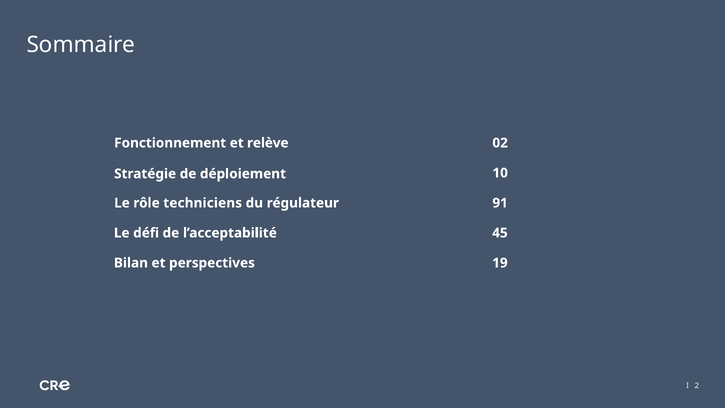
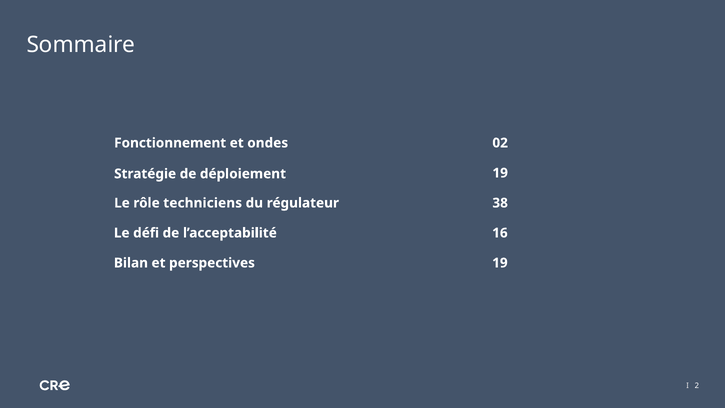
relève: relève -> ondes
déploiement 10: 10 -> 19
91: 91 -> 38
45: 45 -> 16
